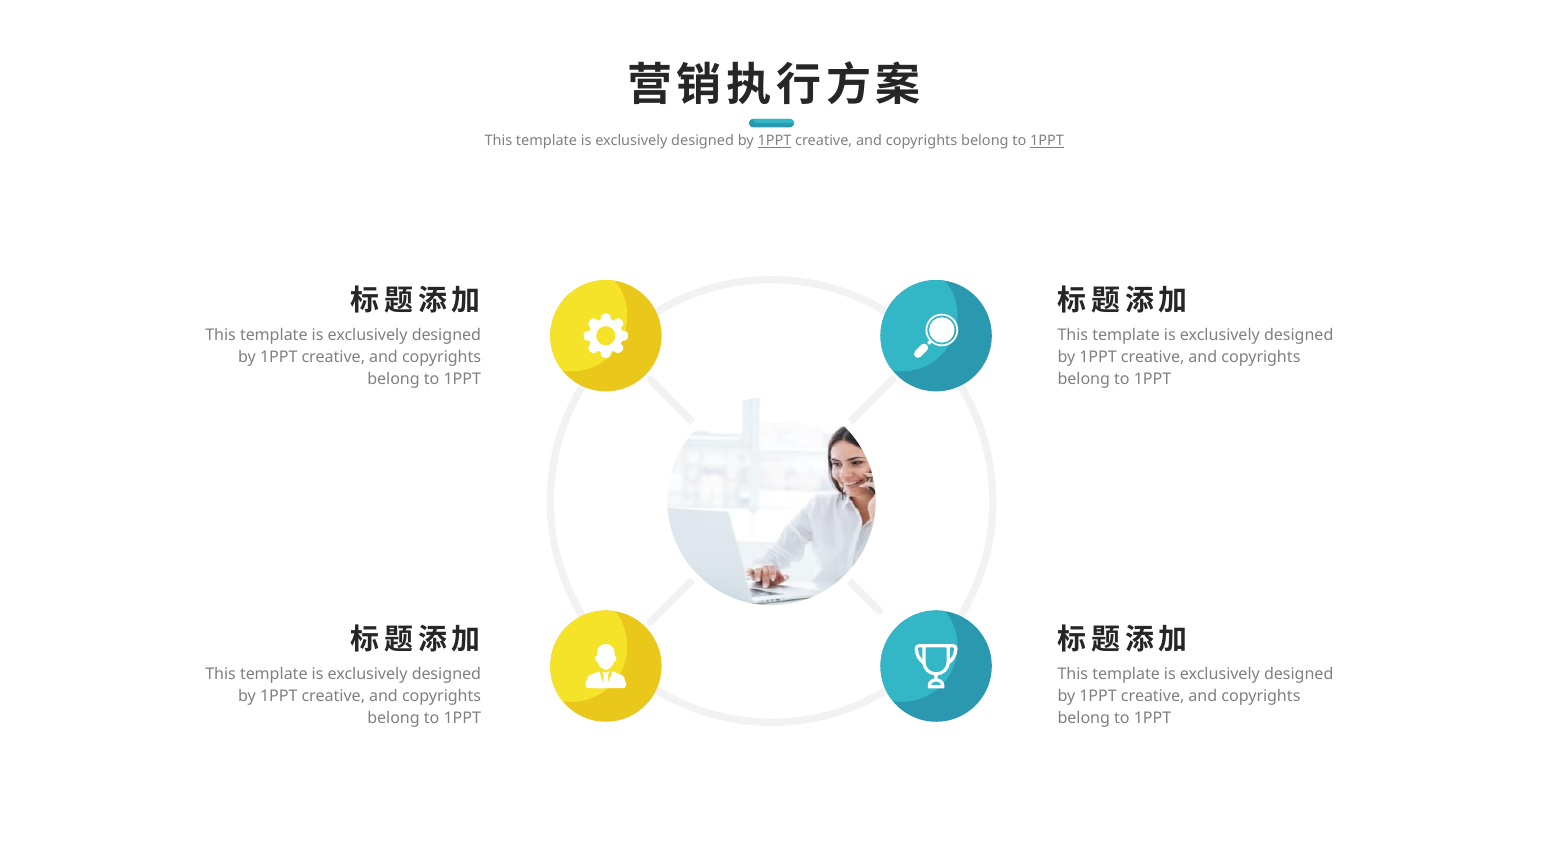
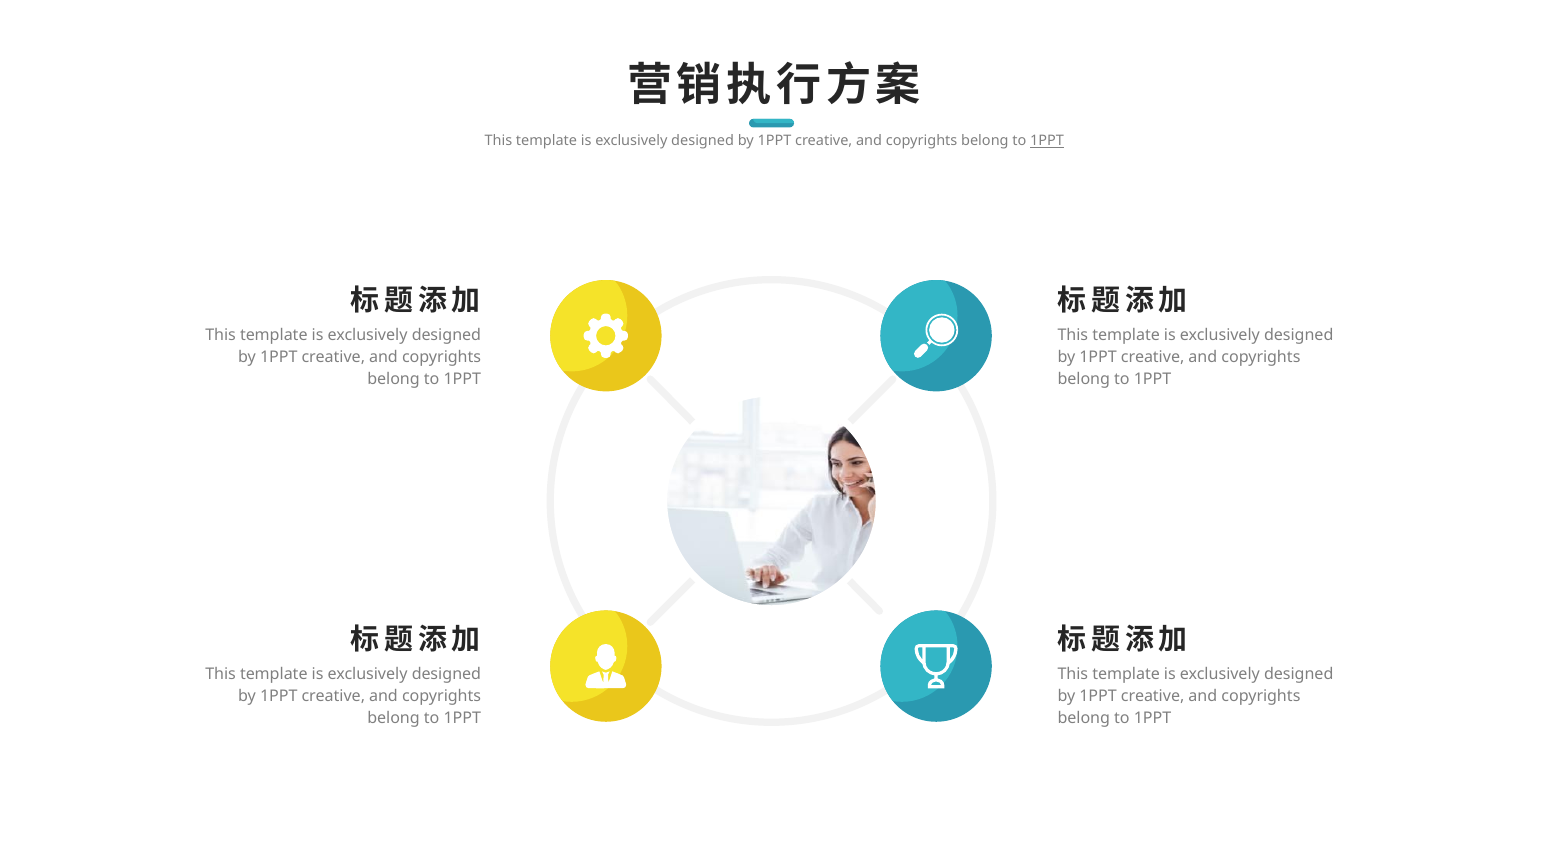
1PPT at (774, 141) underline: present -> none
